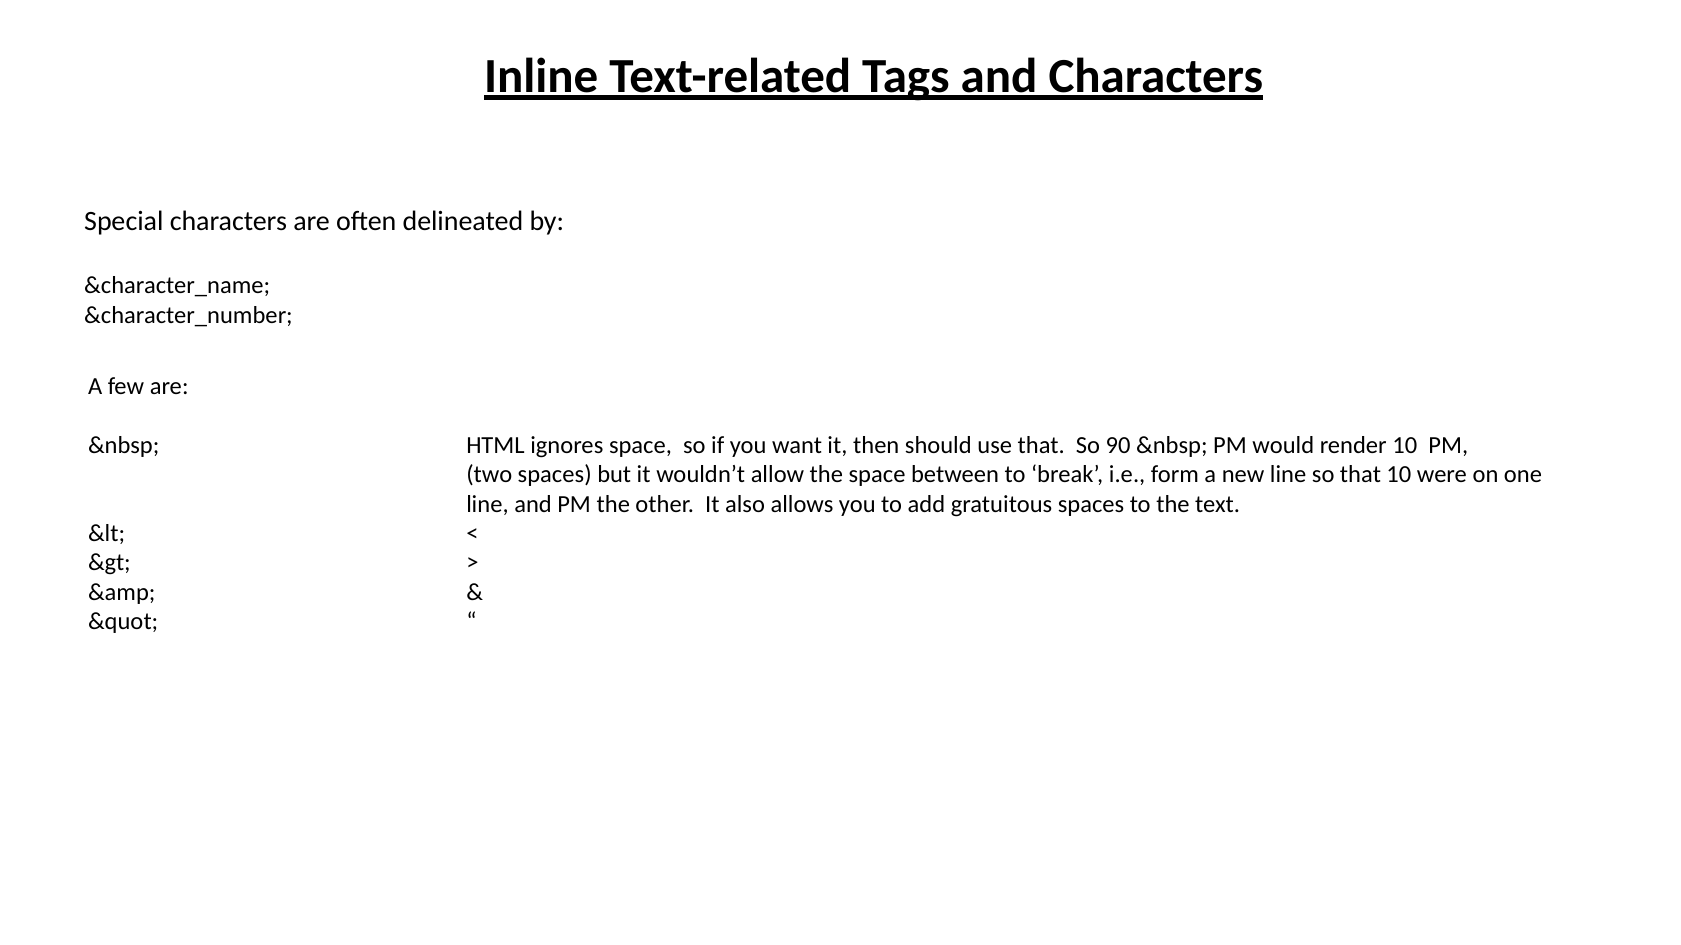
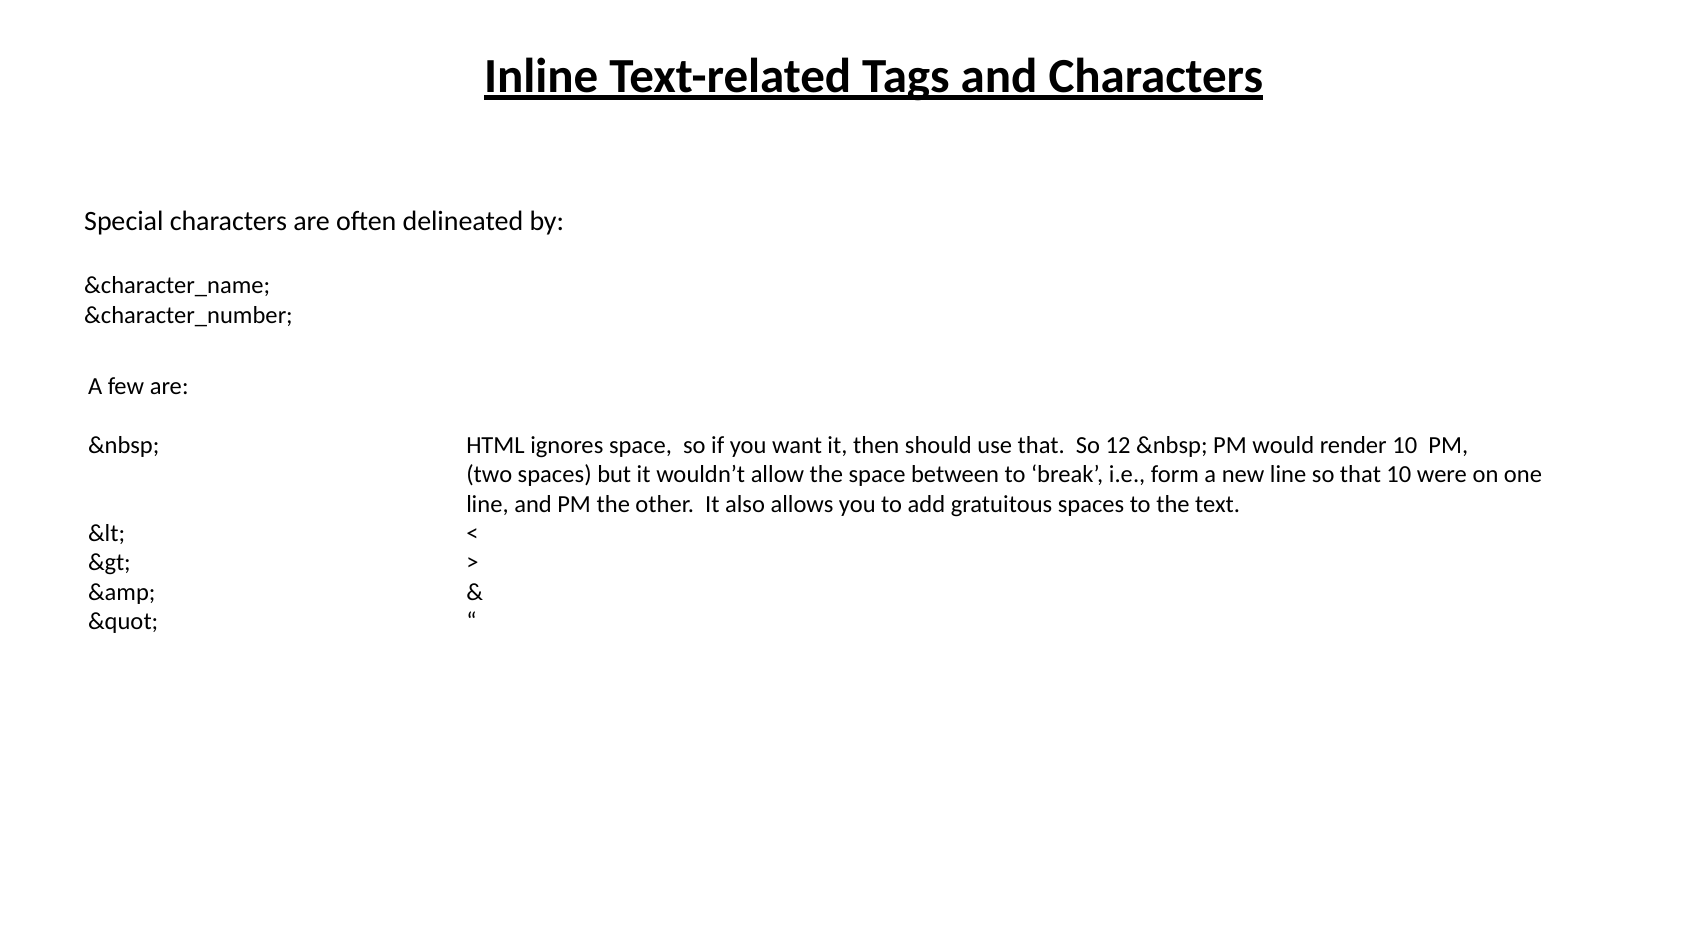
90: 90 -> 12
